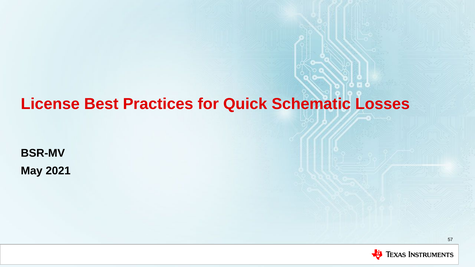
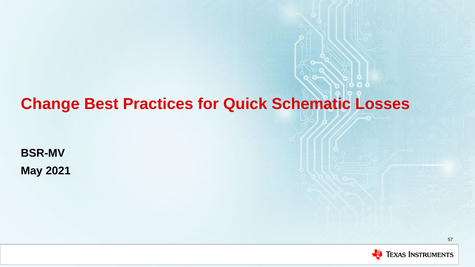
License: License -> Change
